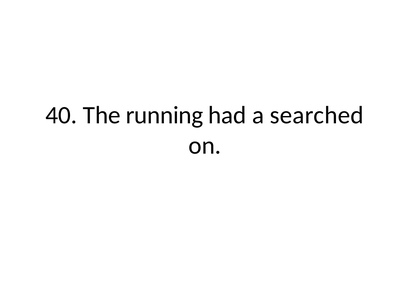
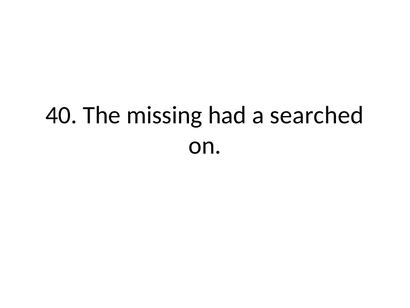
running: running -> missing
